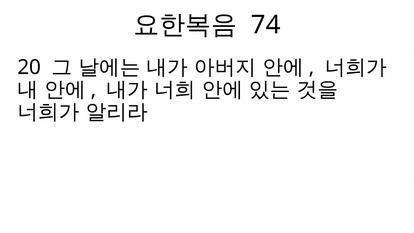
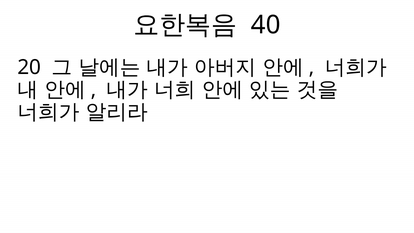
74: 74 -> 40
